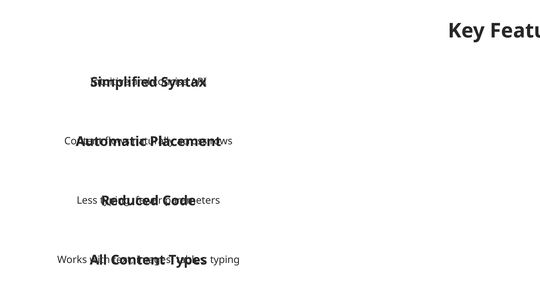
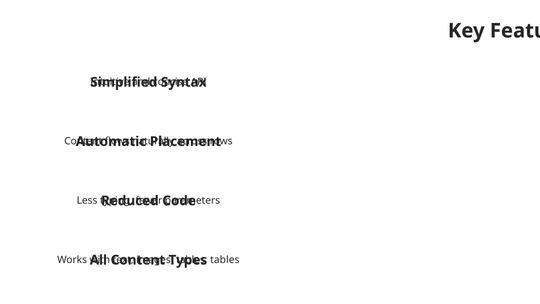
typing at (225, 260): typing -> tables
